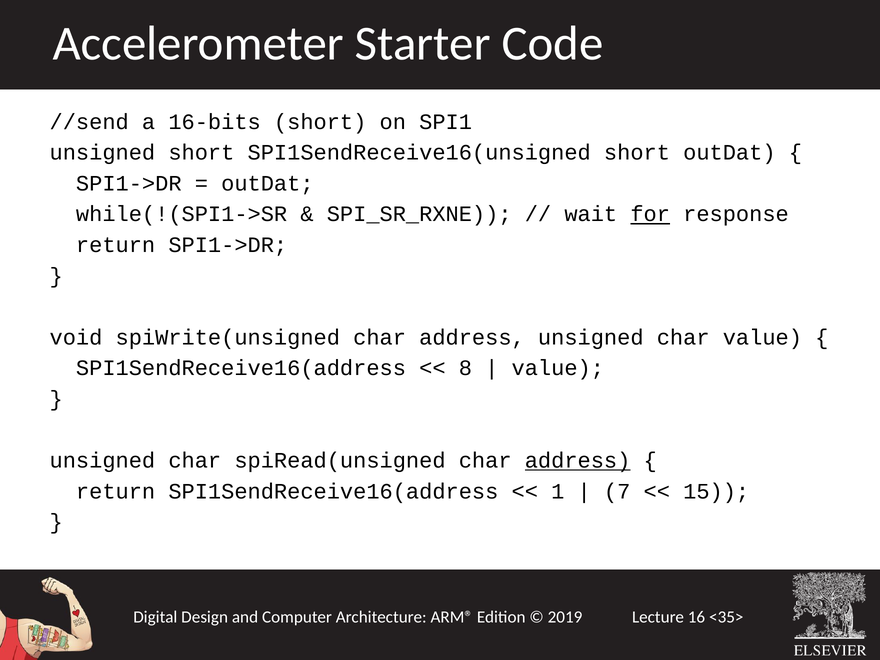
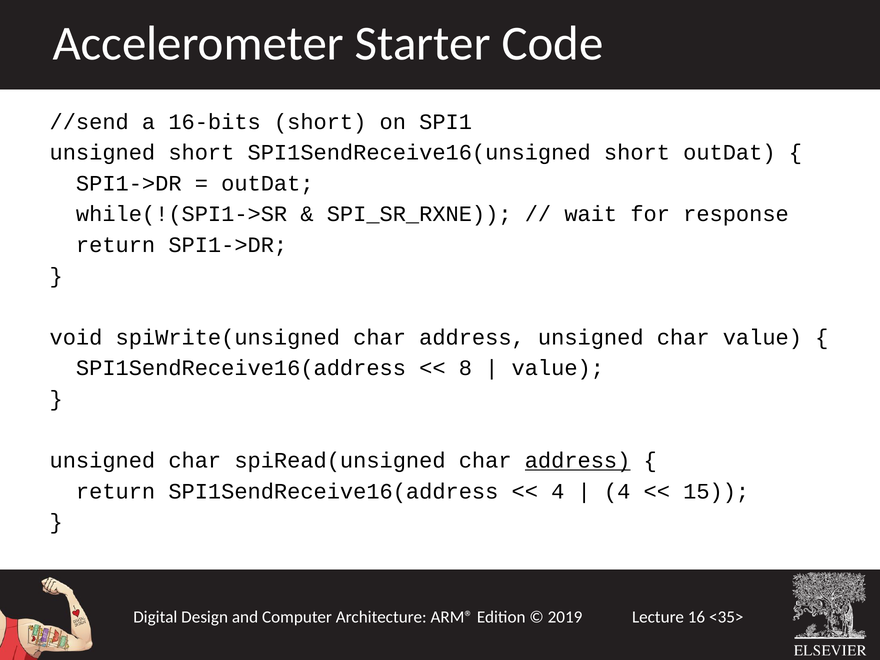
for underline: present -> none
1 at (558, 491): 1 -> 4
7 at (617, 491): 7 -> 4
